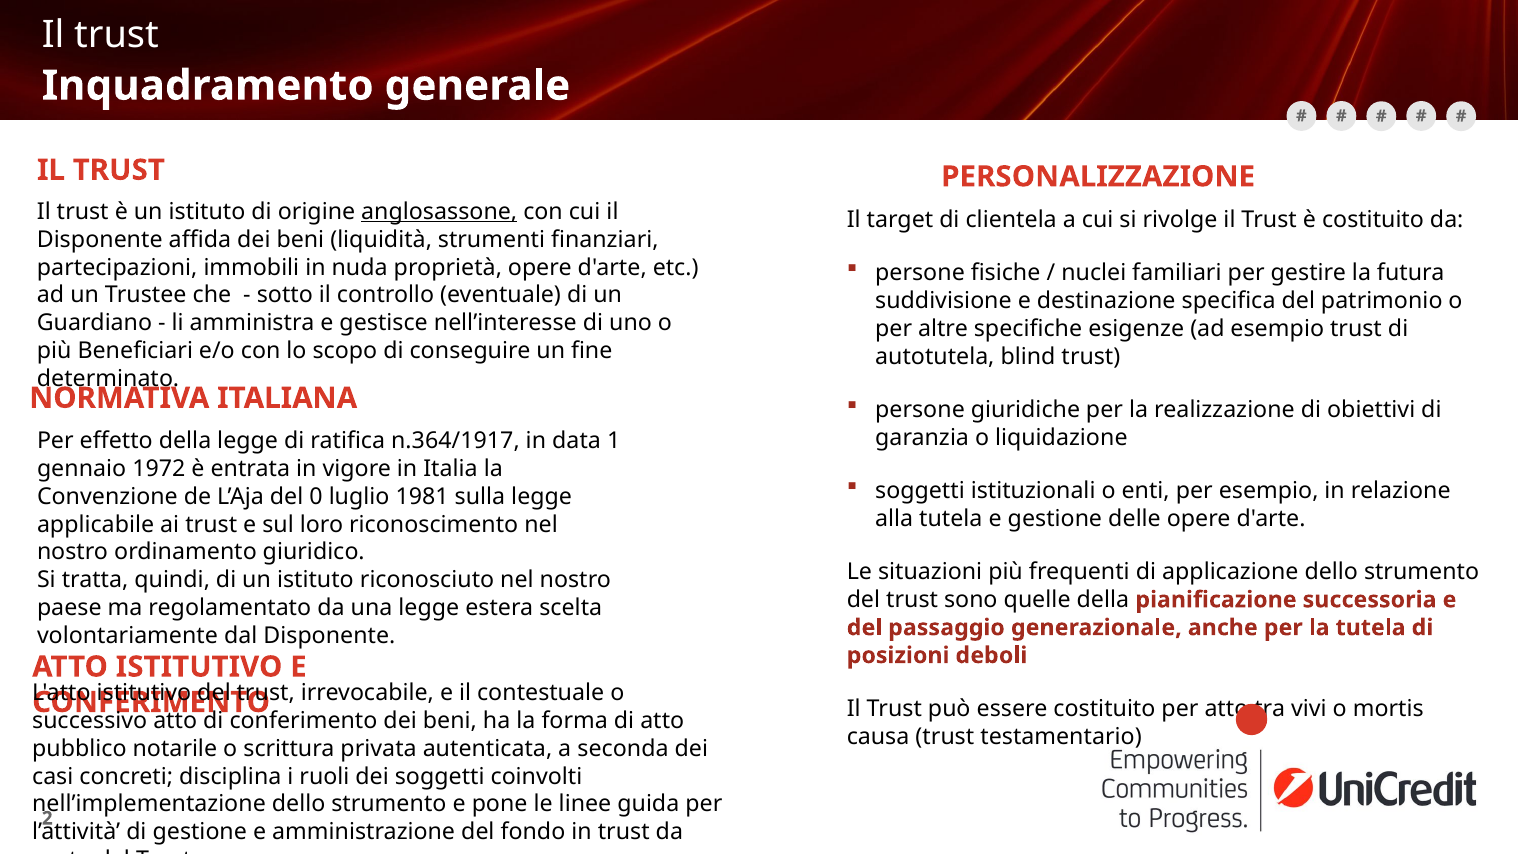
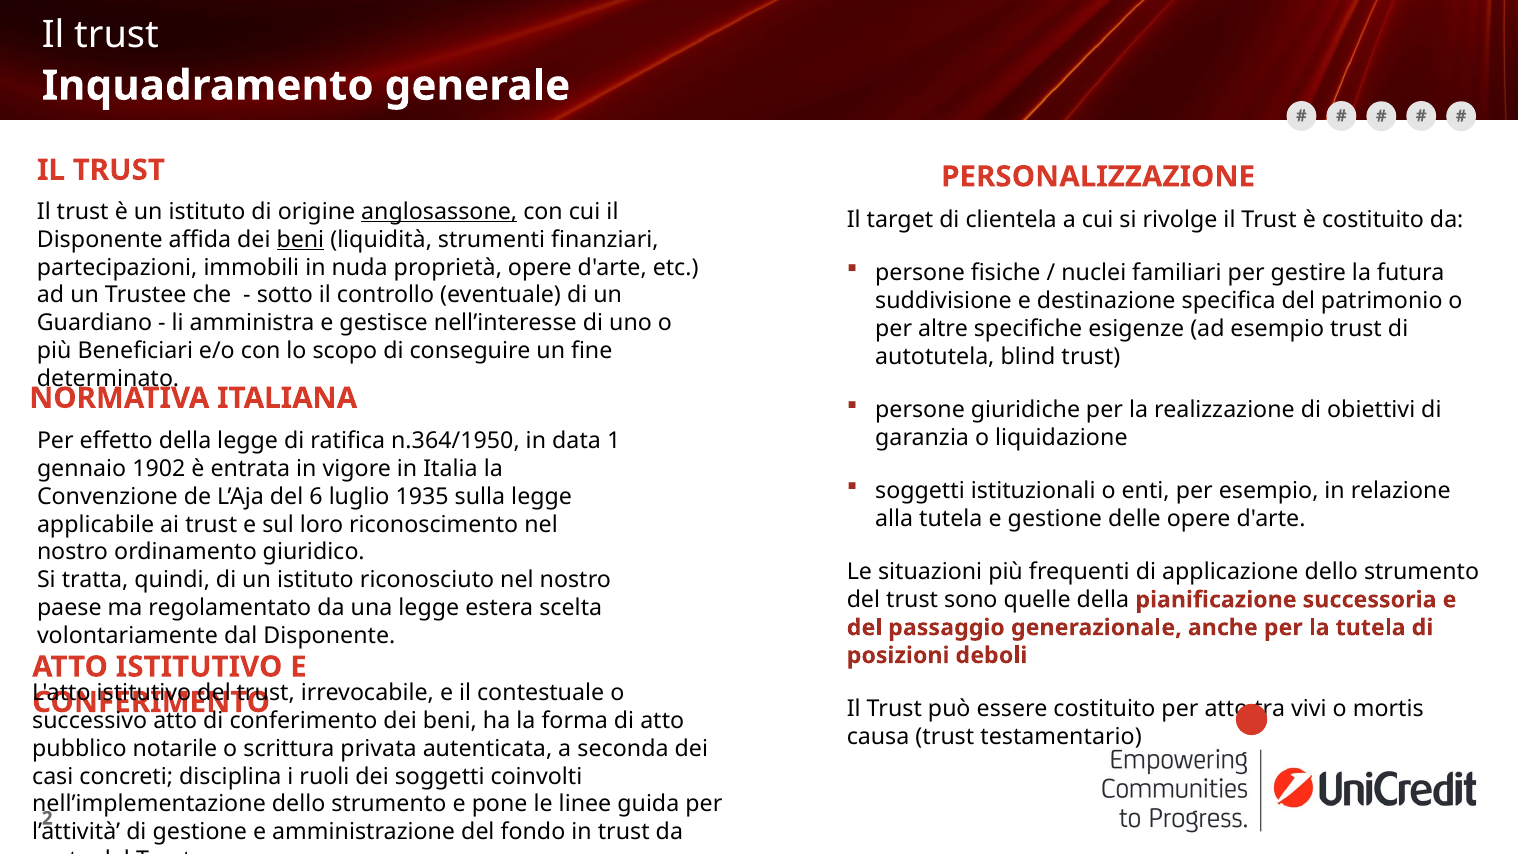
beni at (300, 240) underline: none -> present
n.364/1917: n.364/1917 -> n.364/1950
1972: 1972 -> 1902
0: 0 -> 6
1981: 1981 -> 1935
